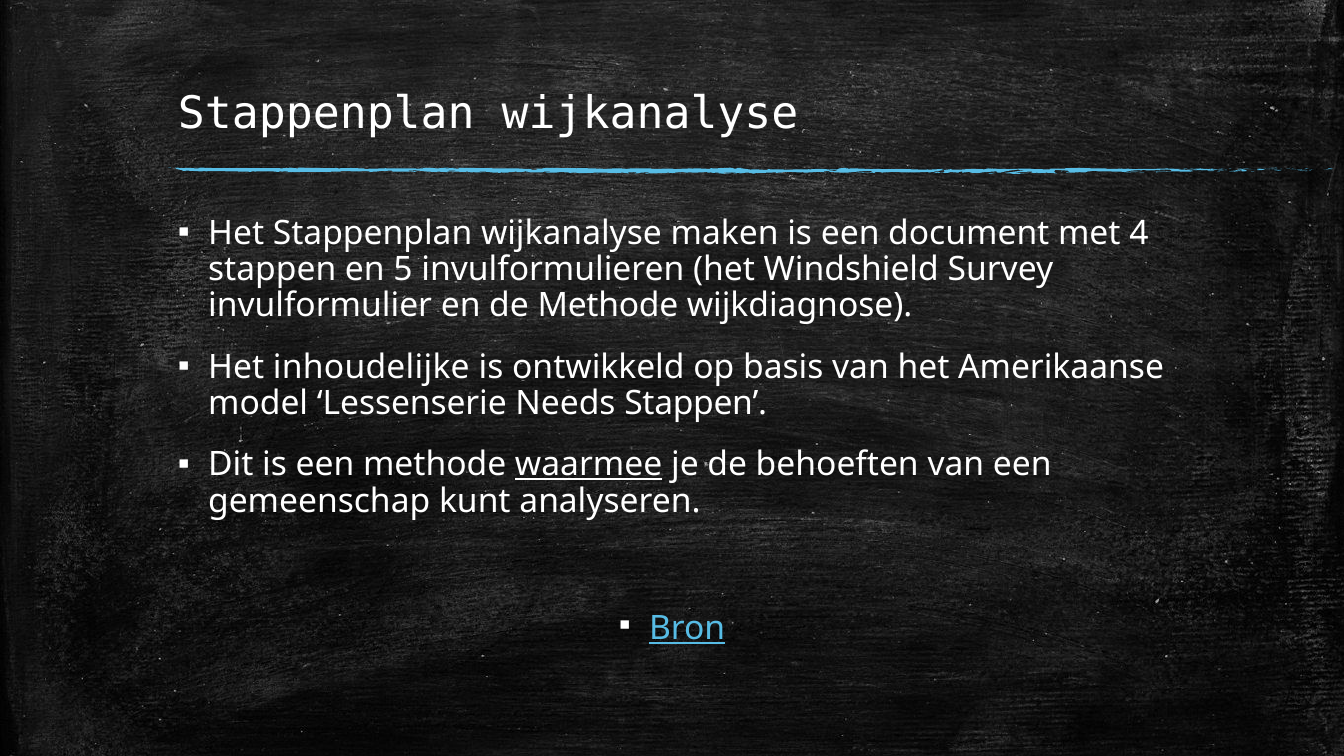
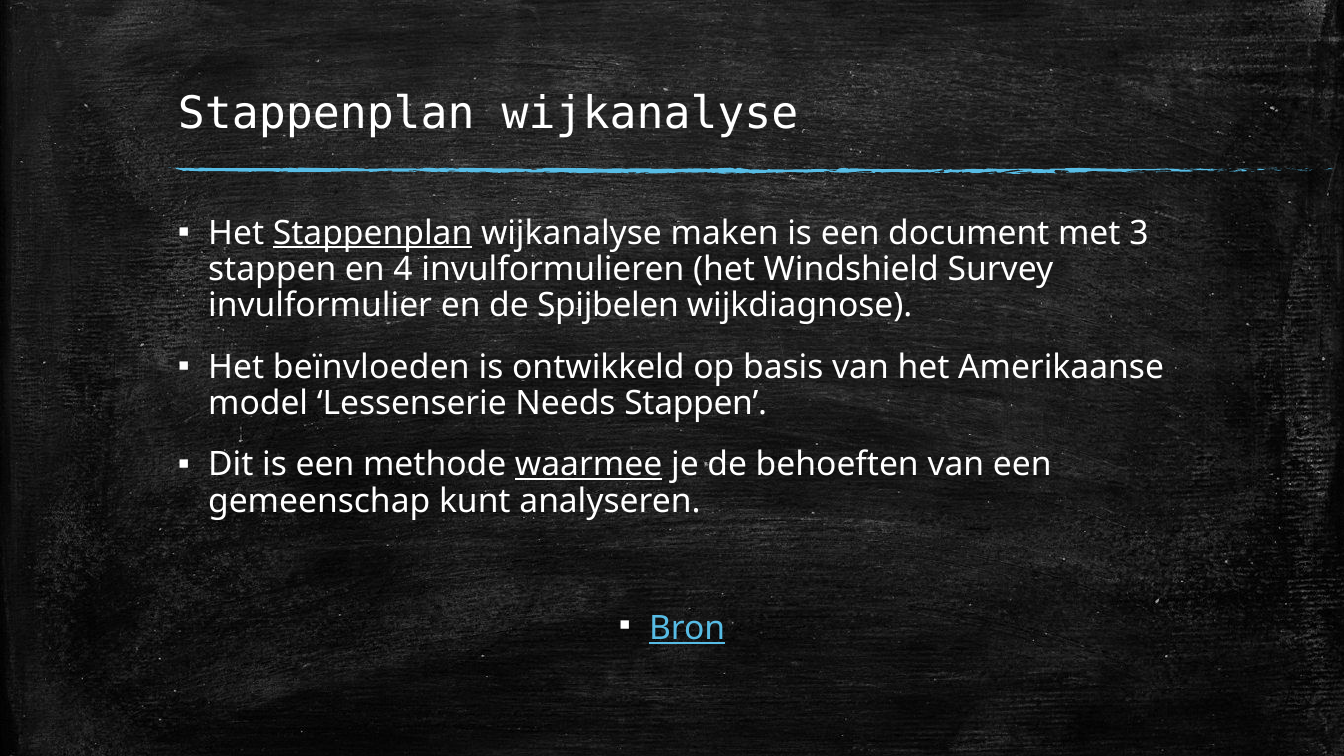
Stappenplan at (373, 233) underline: none -> present
4: 4 -> 3
5: 5 -> 4
de Methode: Methode -> Spijbelen
inhoudelijke: inhoudelijke -> beïnvloeden
